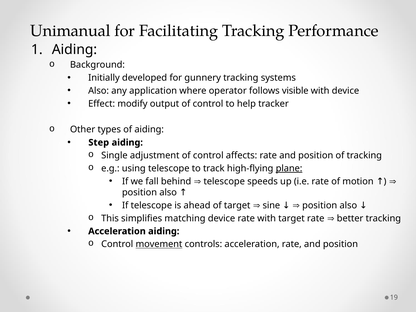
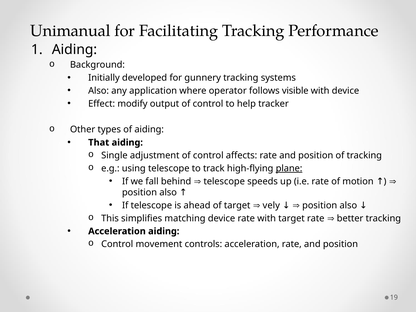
Step: Step -> That
sine: sine -> vely
movement underline: present -> none
